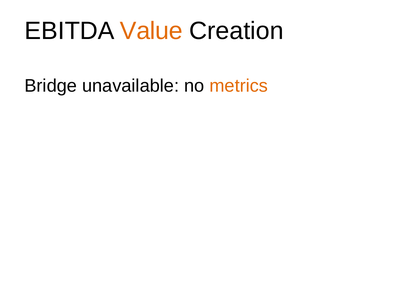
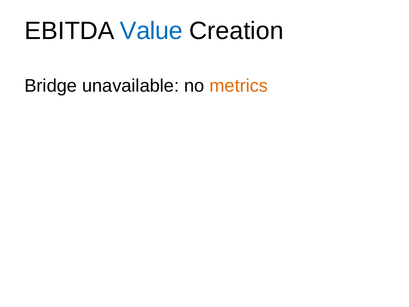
Value colour: orange -> blue
